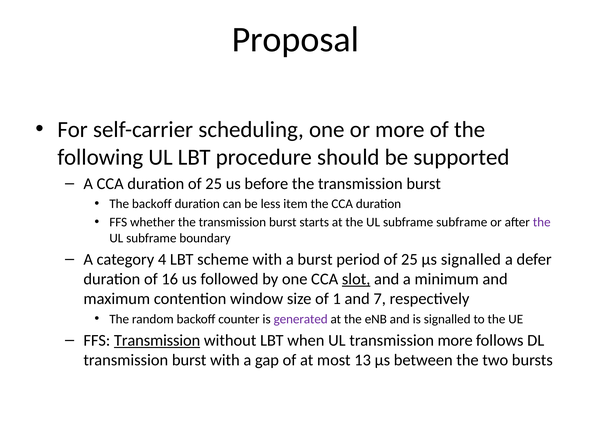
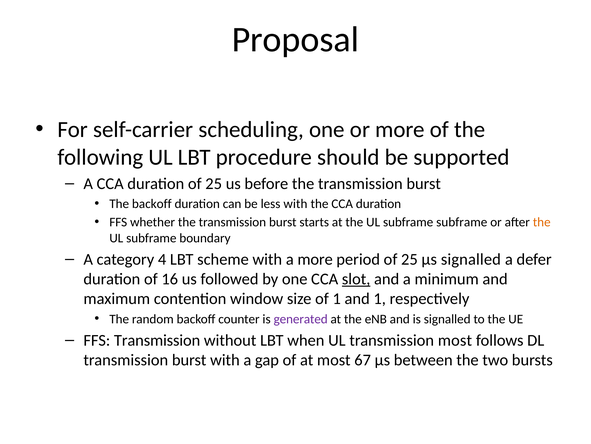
less item: item -> with
the at (542, 222) colour: purple -> orange
a burst: burst -> more
and 7: 7 -> 1
Transmission at (157, 340) underline: present -> none
transmission more: more -> most
13: 13 -> 67
